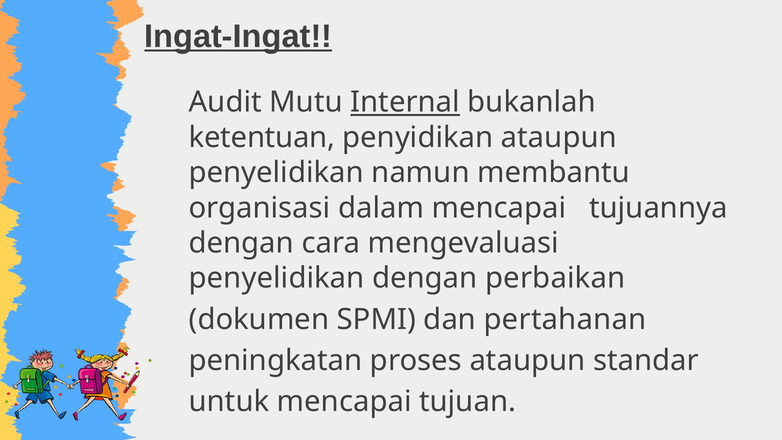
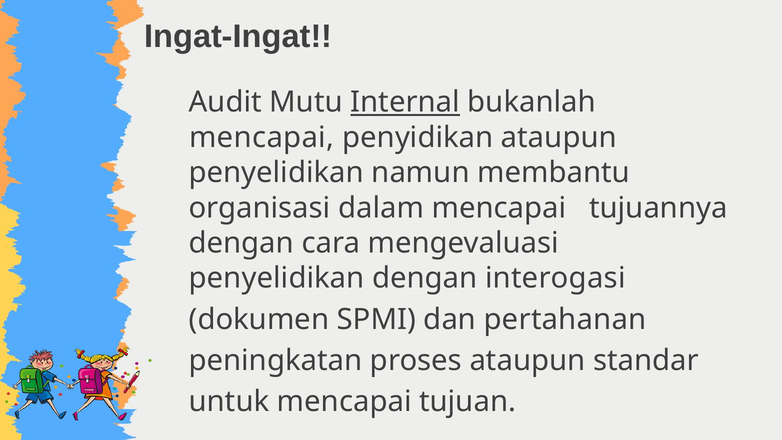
Ingat-Ingat underline: present -> none
ketentuan at (262, 137): ketentuan -> mencapai
perbaikan: perbaikan -> interogasi
